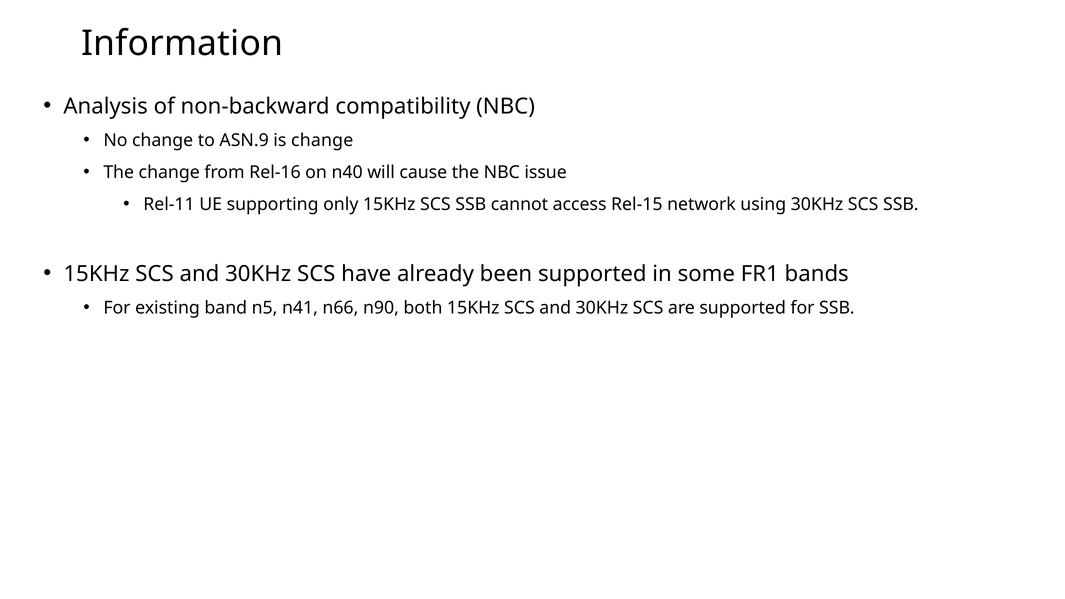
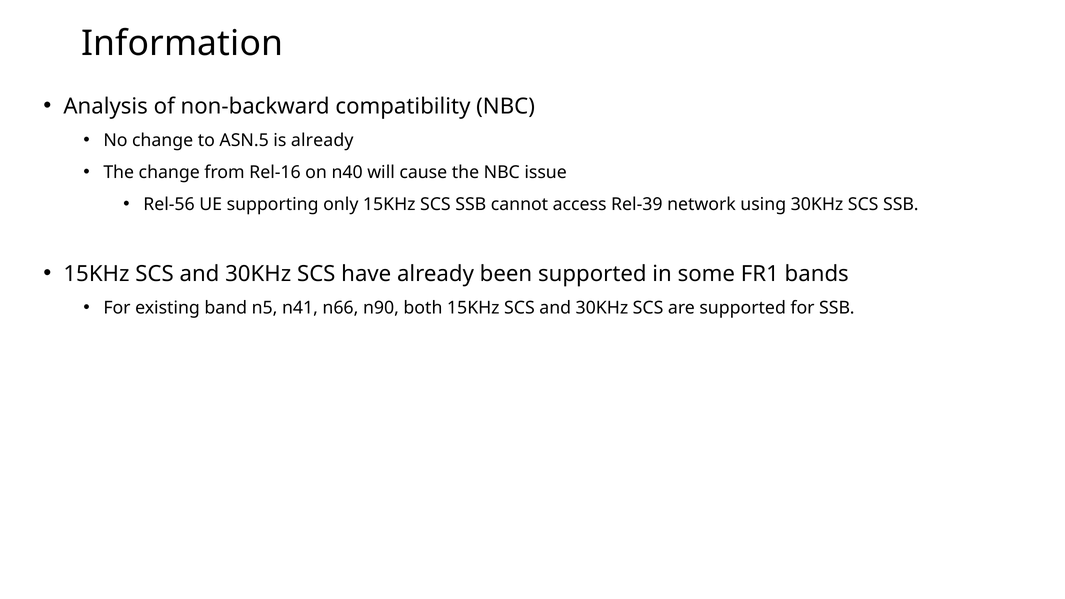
ASN.9: ASN.9 -> ASN.5
is change: change -> already
Rel-11: Rel-11 -> Rel-56
Rel-15: Rel-15 -> Rel-39
